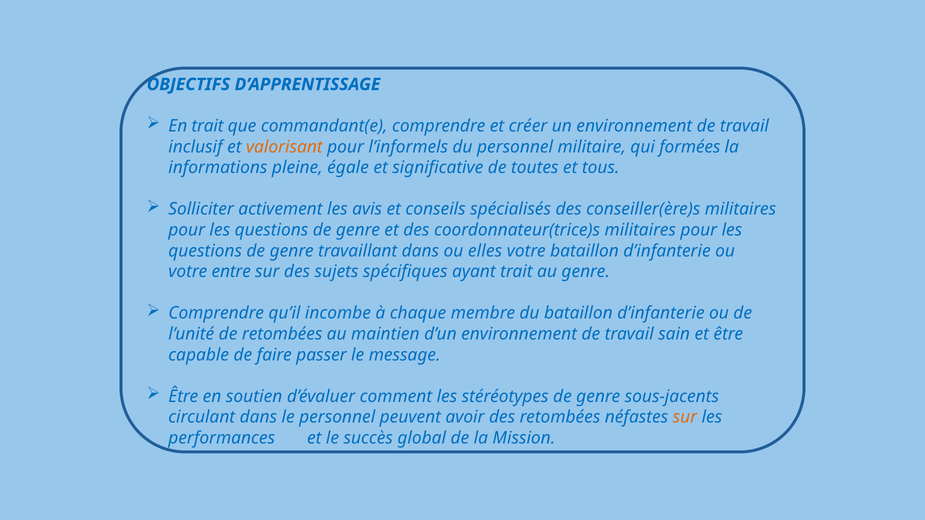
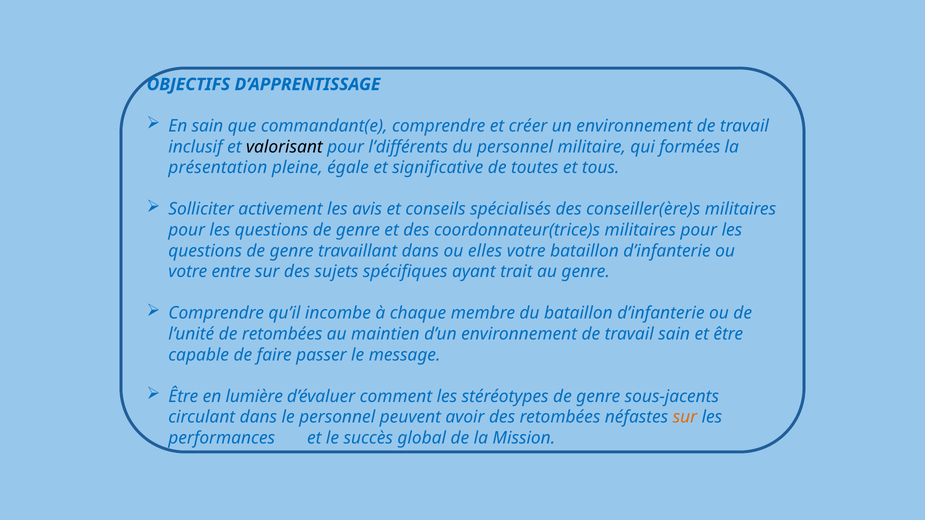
En trait: trait -> sain
valorisant colour: orange -> black
l’informels: l’informels -> l’différents
informations: informations -> présentation
soutien: soutien -> lumière
